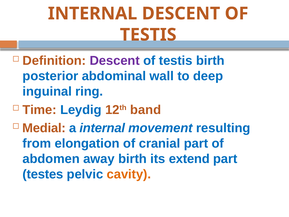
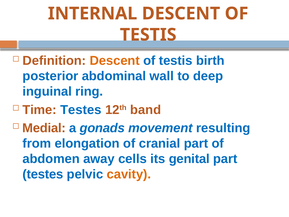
Descent at (115, 61) colour: purple -> orange
Time Leydig: Leydig -> Testes
a internal: internal -> gonads
away birth: birth -> cells
extend: extend -> genital
